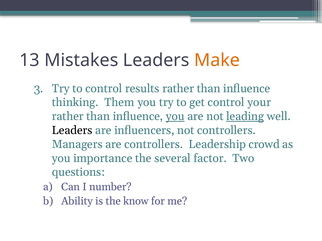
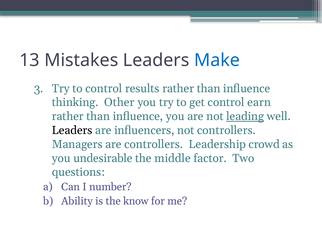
Make colour: orange -> blue
Them: Them -> Other
your: your -> earn
you at (175, 117) underline: present -> none
importance: importance -> undesirable
several: several -> middle
